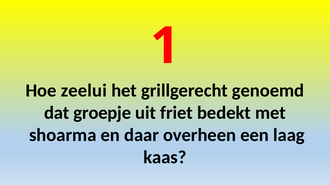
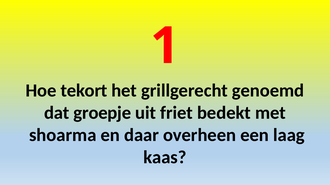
zeelui: zeelui -> tekort
